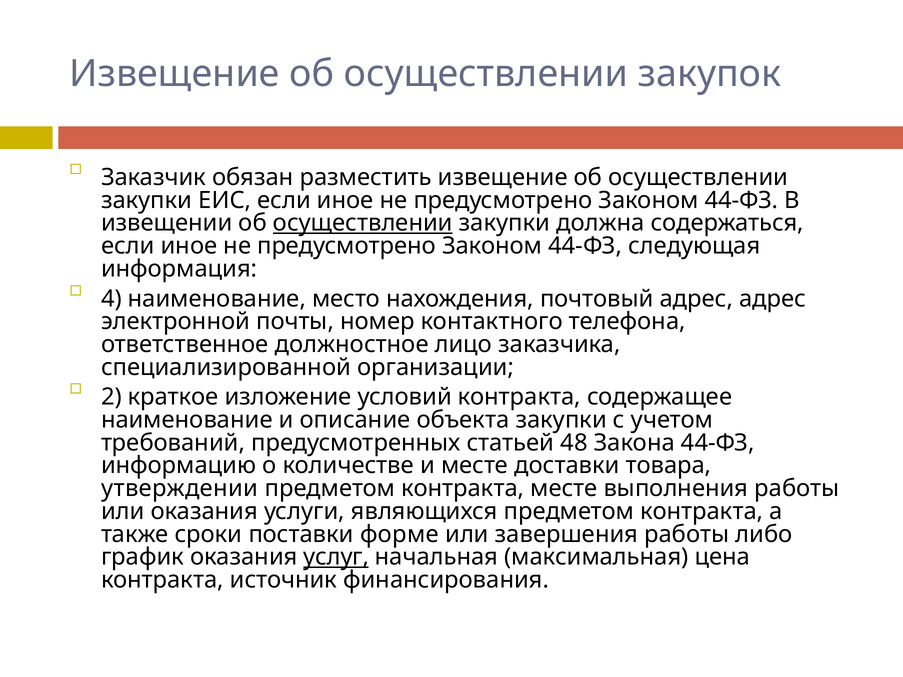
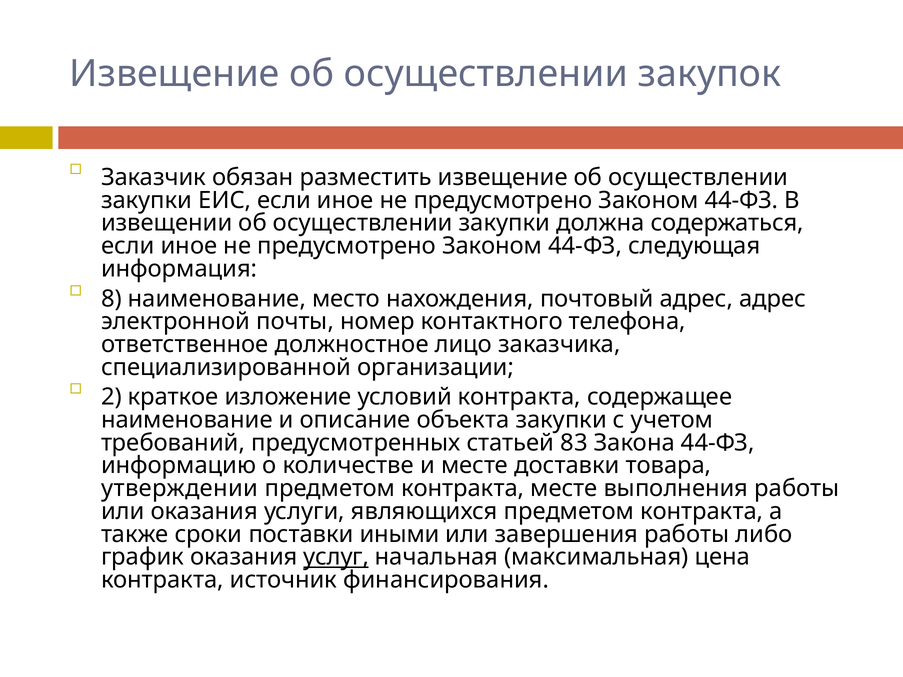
осуществлении at (363, 223) underline: present -> none
4: 4 -> 8
48: 48 -> 83
форме: форме -> иными
